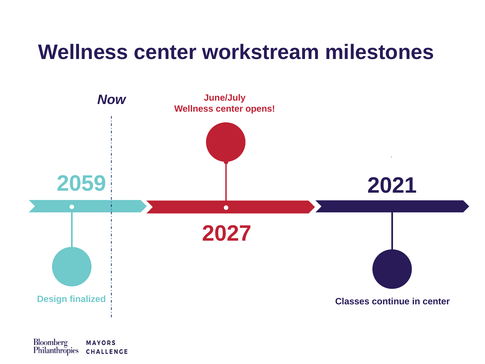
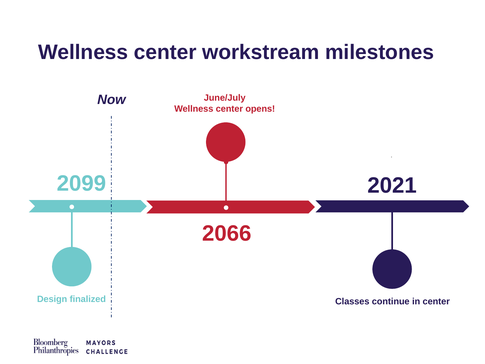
2059: 2059 -> 2099
2027: 2027 -> 2066
